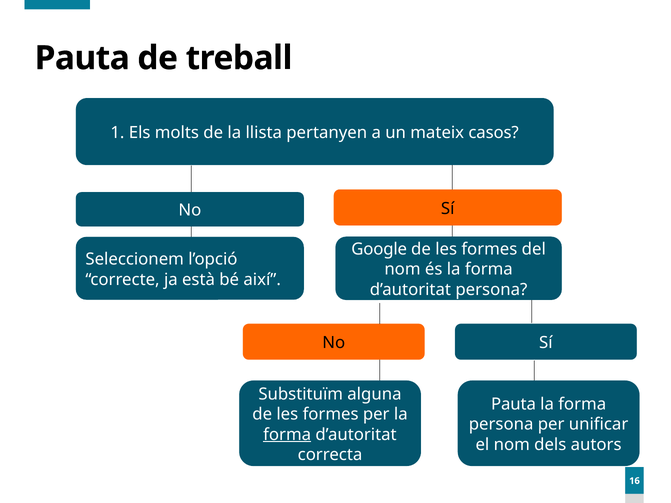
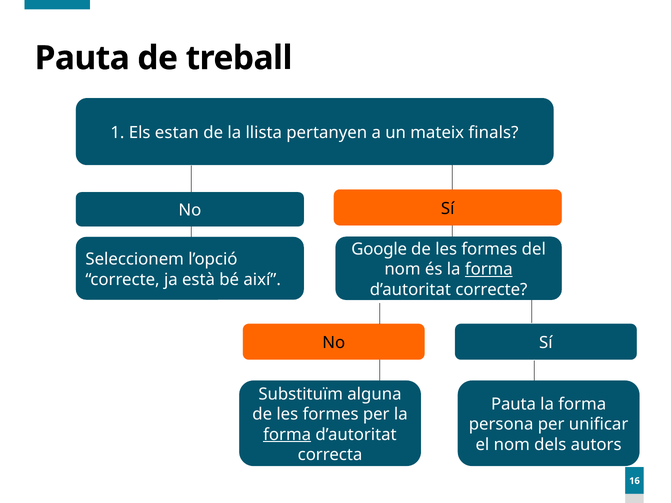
molts: molts -> estan
casos: casos -> finals
forma at (489, 270) underline: none -> present
d’autoritat persona: persona -> correcte
